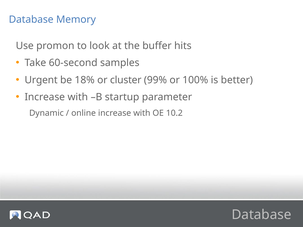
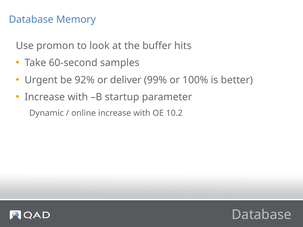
18%: 18% -> 92%
cluster: cluster -> deliver
